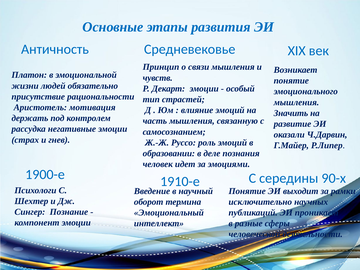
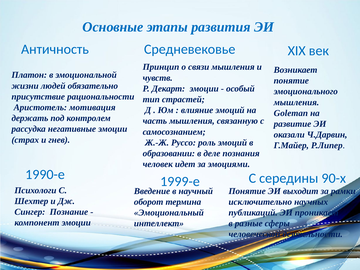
Значить: Значить -> Goleman
1900-е: 1900-е -> 1990-е
1910-е: 1910-е -> 1999-е
